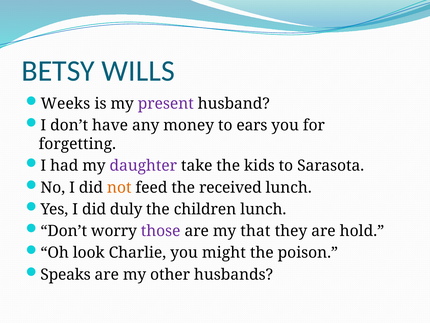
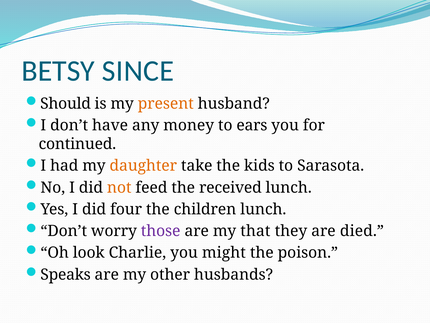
WILLS: WILLS -> SINCE
Weeks: Weeks -> Should
present colour: purple -> orange
forgetting: forgetting -> continued
daughter colour: purple -> orange
duly: duly -> four
hold: hold -> died
